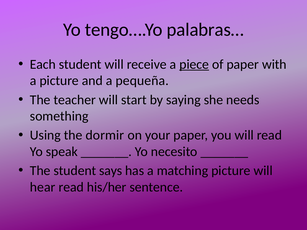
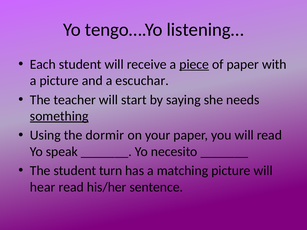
palabras…: palabras… -> listening…
pequeña: pequeña -> escuchar
something underline: none -> present
says: says -> turn
